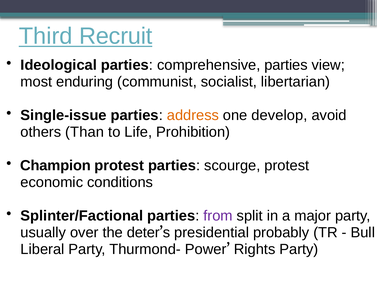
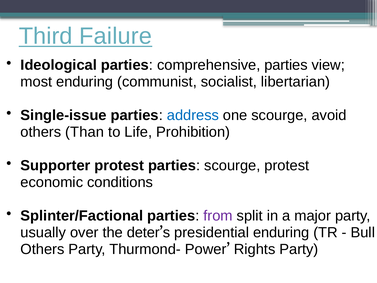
Recruit: Recruit -> Failure
address colour: orange -> blue
one develop: develop -> scourge
Champion: Champion -> Supporter
presidential probably: probably -> enduring
Liberal at (42, 249): Liberal -> Others
